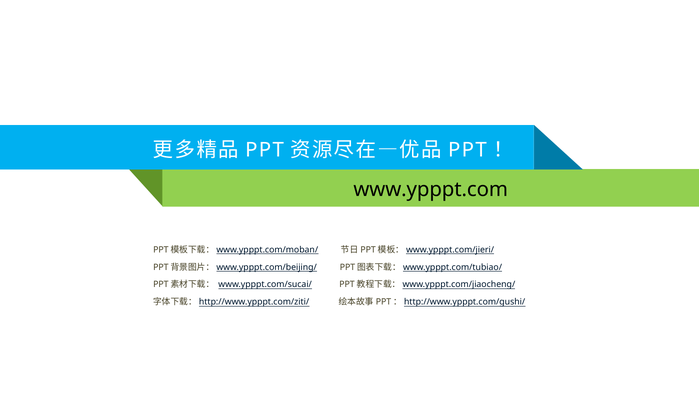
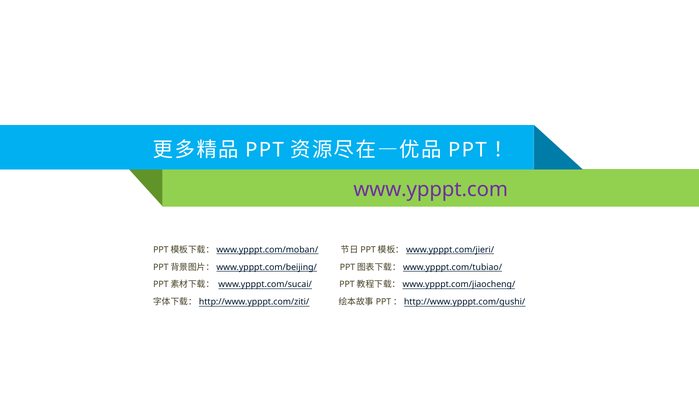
www.ypppt.com colour: black -> purple
